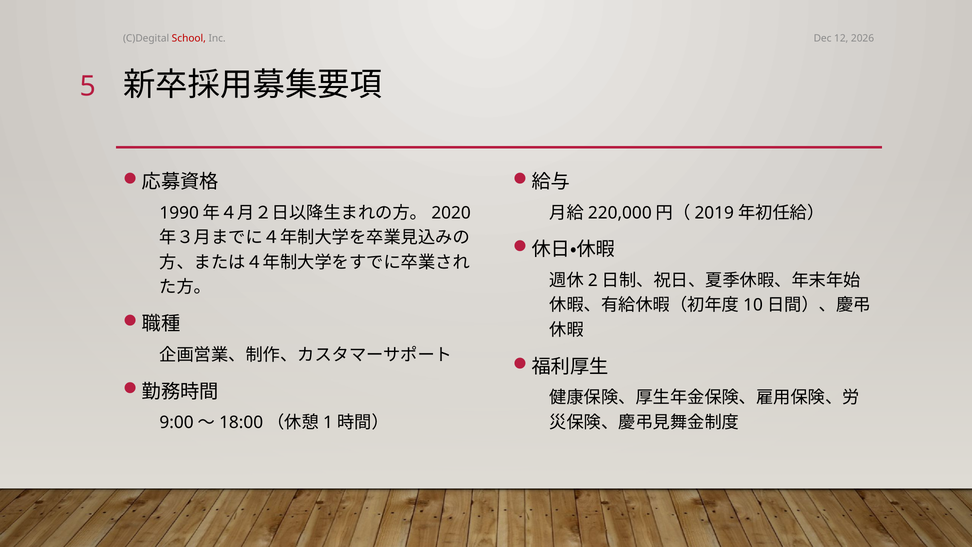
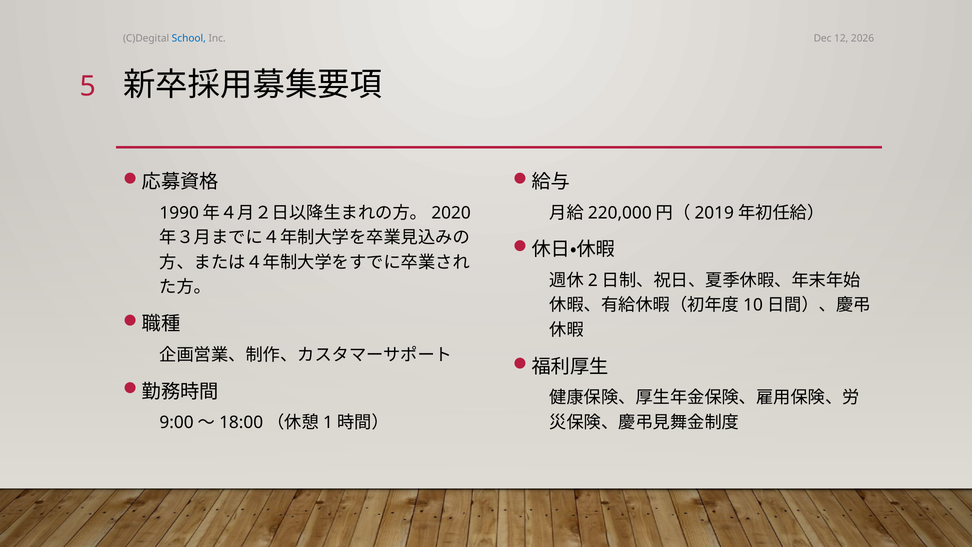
School colour: red -> blue
